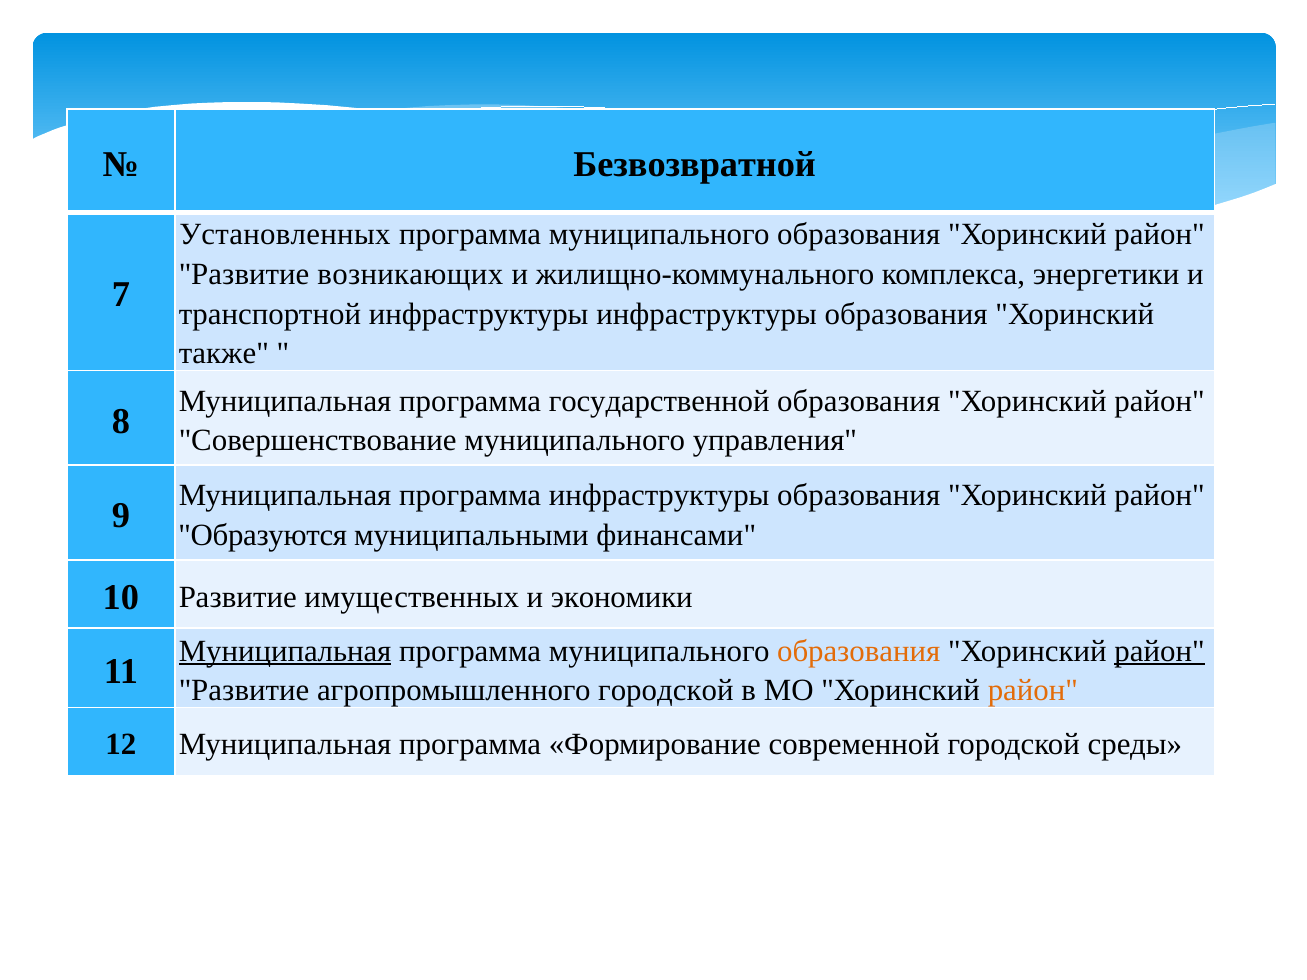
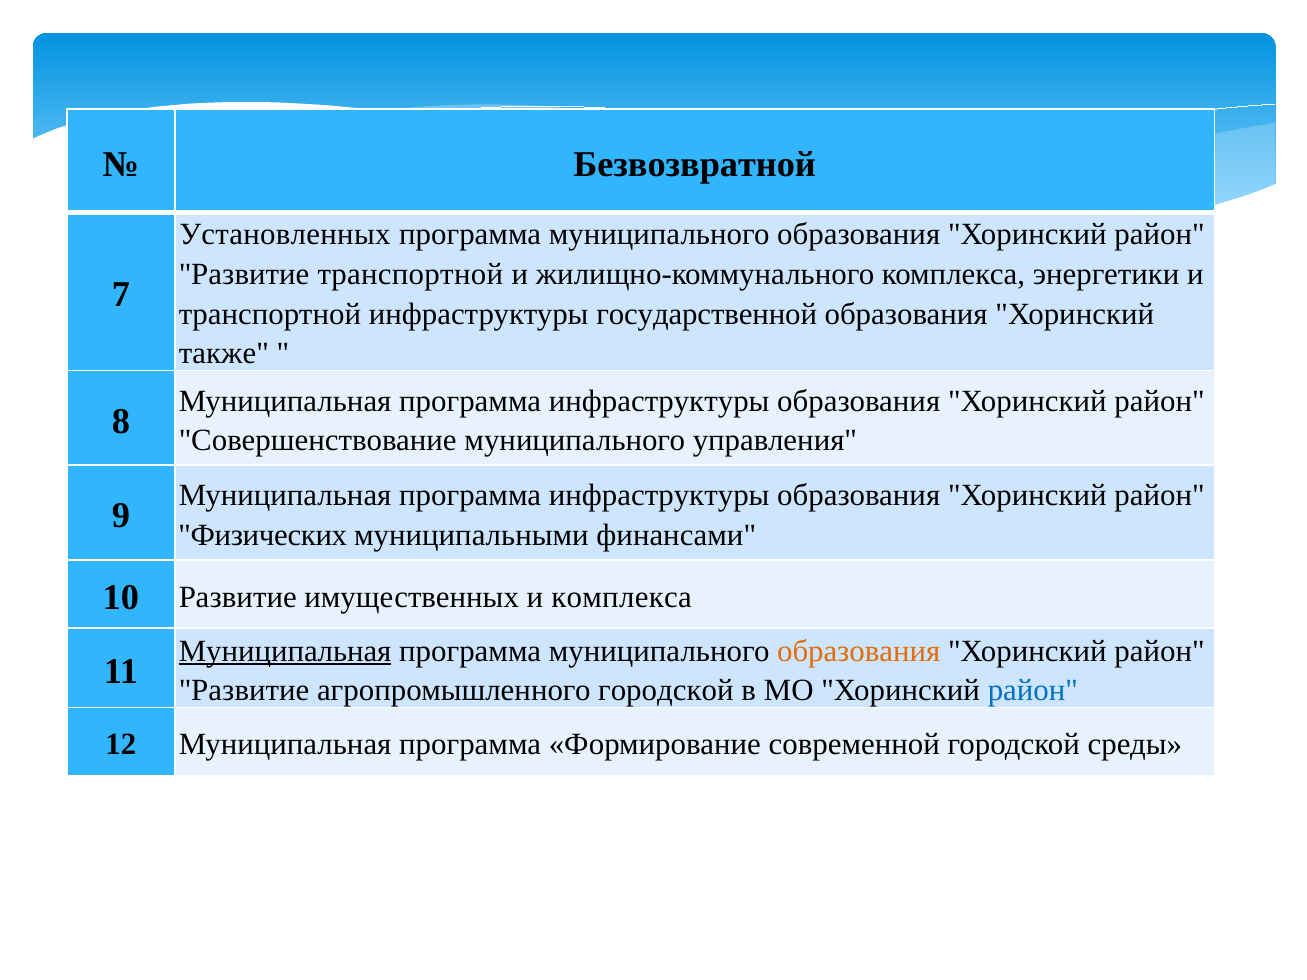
Развитие возникающих: возникающих -> транспортной
инфраструктуры инфраструктуры: инфраструктуры -> государственной
государственной at (659, 401): государственной -> инфраструктуры
Образуются: Образуются -> Физических
и экономики: экономики -> комплекса
район at (1160, 651) underline: present -> none
район at (1033, 691) colour: orange -> blue
